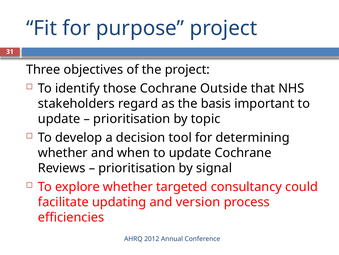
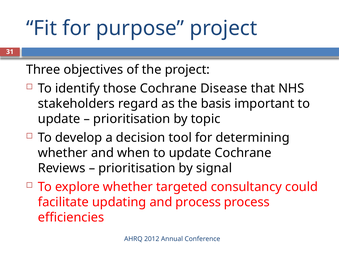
Outside: Outside -> Disease
and version: version -> process
